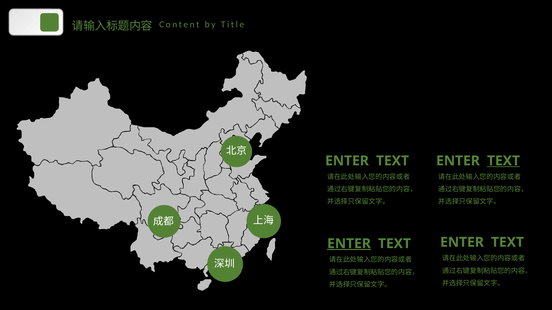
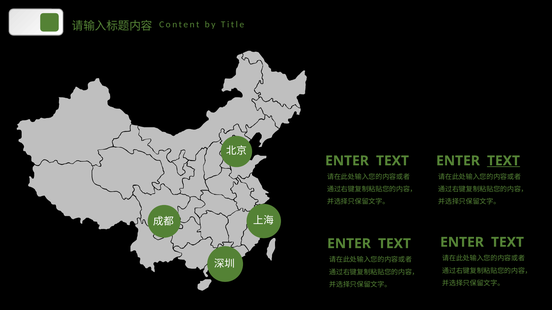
ENTER at (349, 244) underline: present -> none
